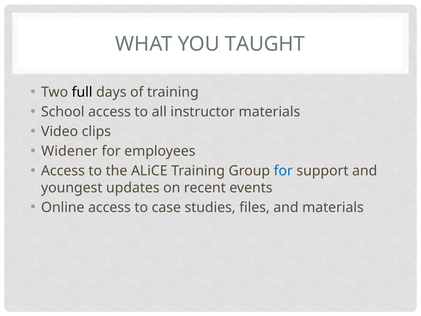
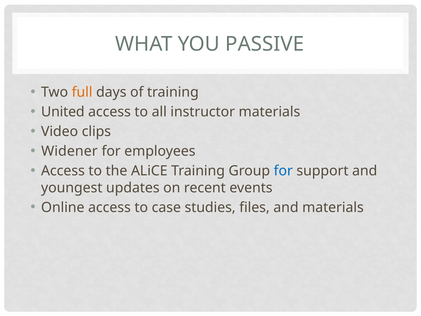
TAUGHT: TAUGHT -> PASSIVE
full colour: black -> orange
School: School -> United
